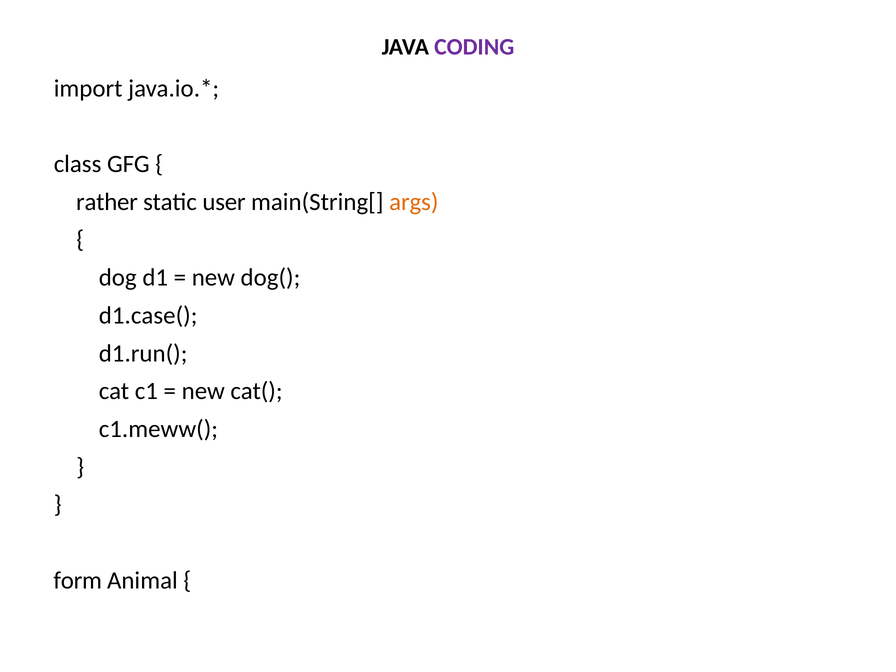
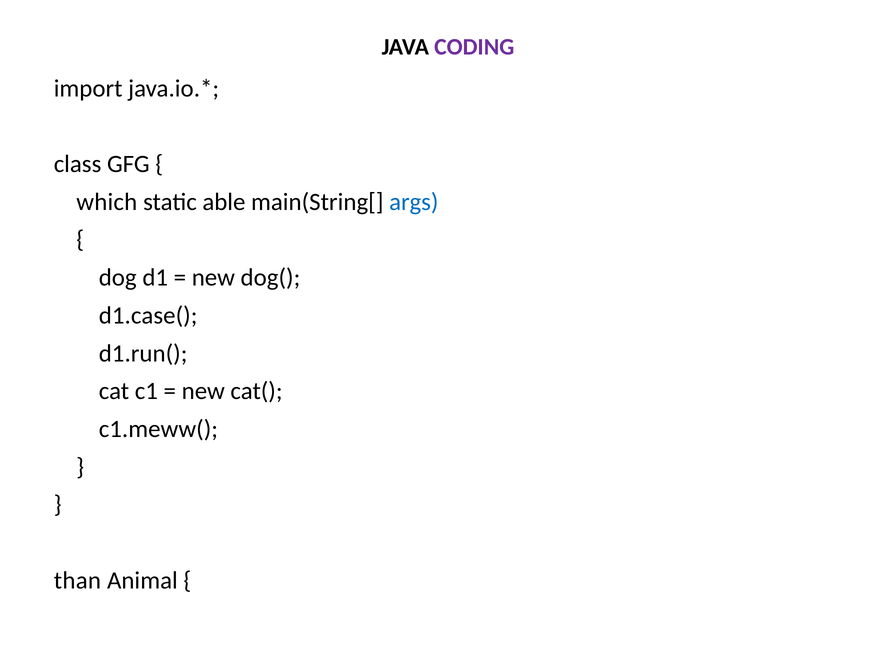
rather: rather -> which
user: user -> able
args colour: orange -> blue
form: form -> than
